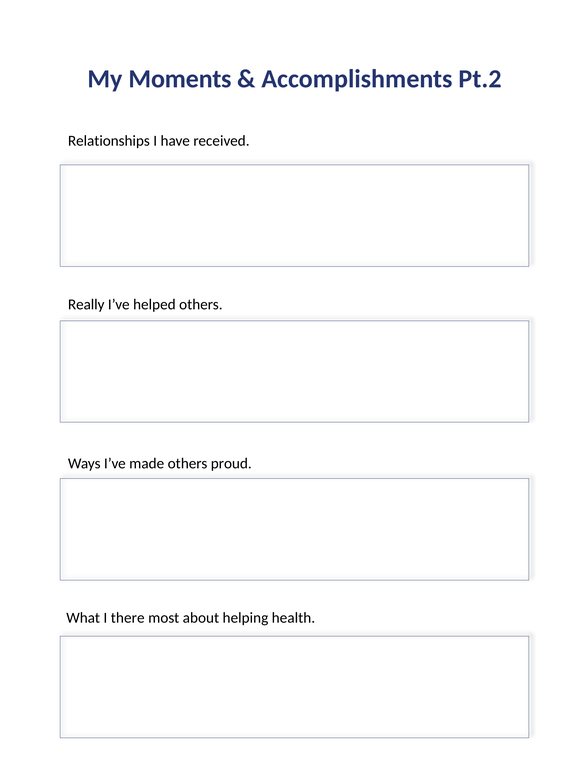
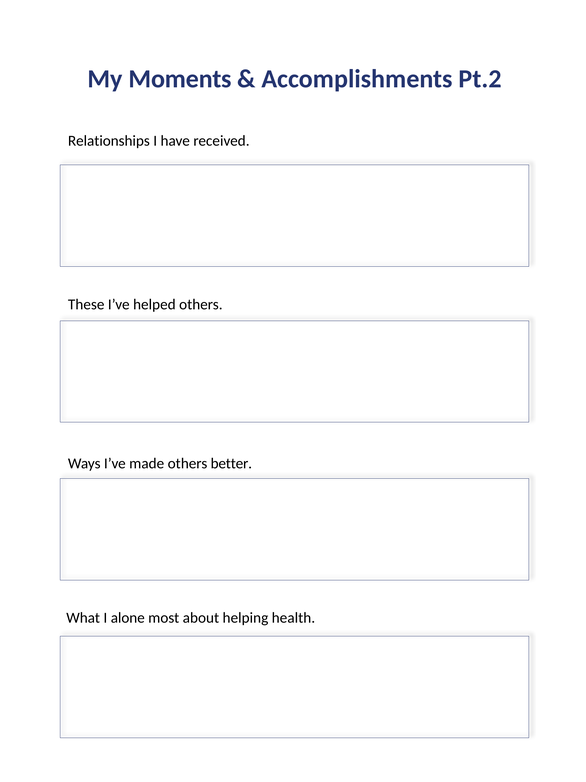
Really: Really -> These
proud: proud -> better
there: there -> alone
